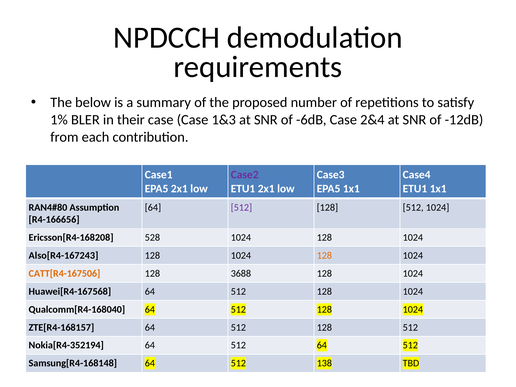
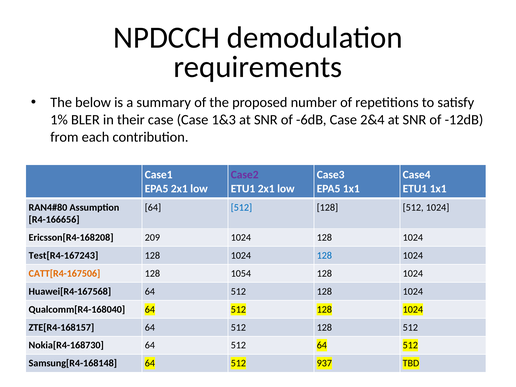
512 at (241, 207) colour: purple -> blue
528: 528 -> 209
Also[R4-167243: Also[R4-167243 -> Test[R4-167243
128 at (324, 256) colour: orange -> blue
3688: 3688 -> 1054
Nokia[R4-352194: Nokia[R4-352194 -> Nokia[R4-168730
138: 138 -> 937
